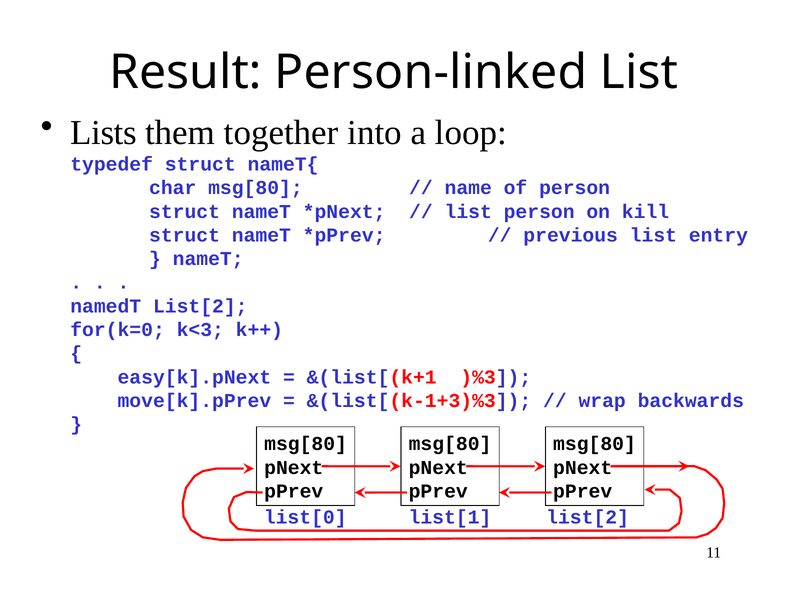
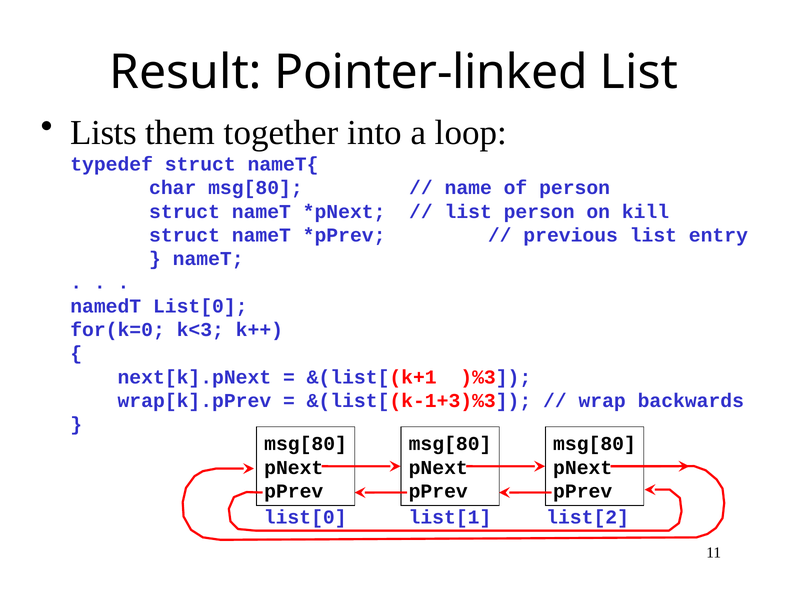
Person-linked: Person-linked -> Pointer-linked
namedT List[2: List[2 -> List[0
easy[k].pNext: easy[k].pNext -> next[k].pNext
move[k].pPrev: move[k].pPrev -> wrap[k].pPrev
